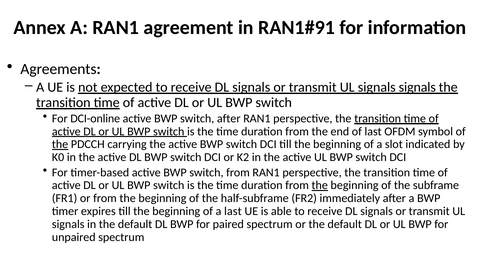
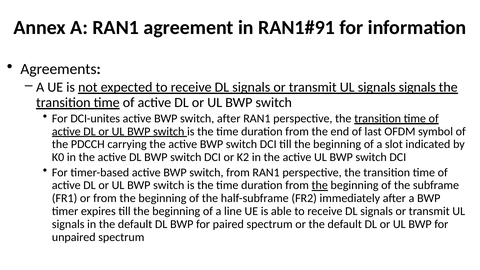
DCI-online: DCI-online -> DCI-unites
the at (60, 144) underline: present -> none
a last: last -> line
